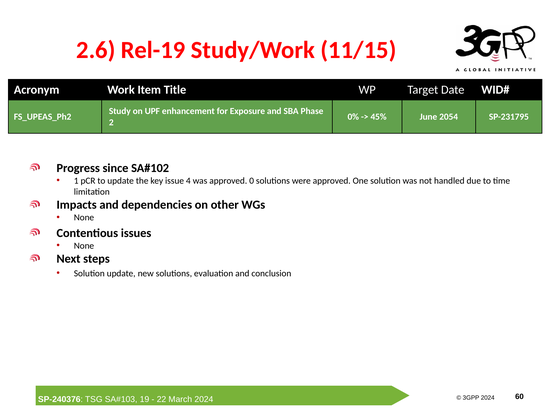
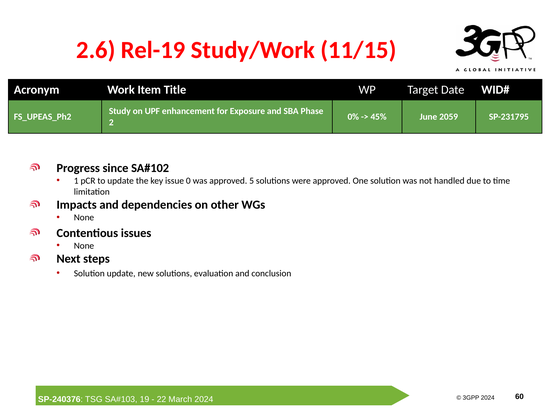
2054: 2054 -> 2059
4: 4 -> 0
0: 0 -> 5
